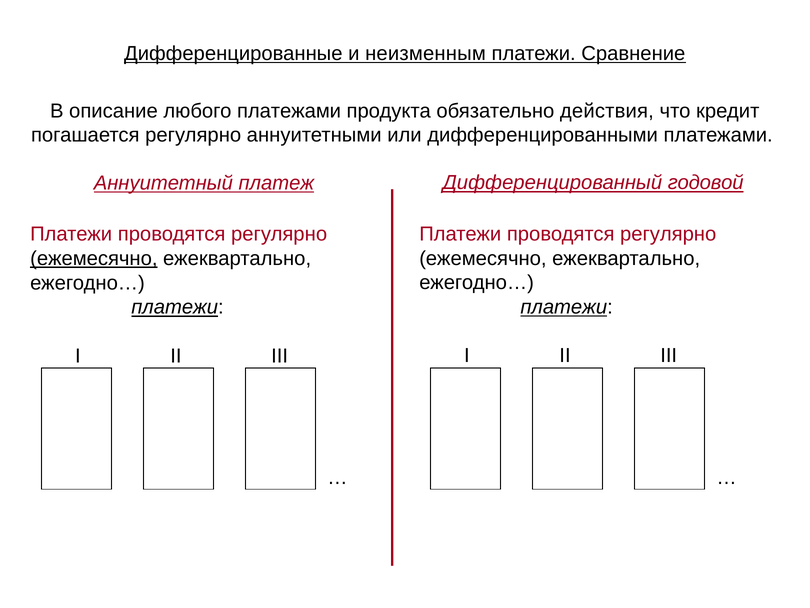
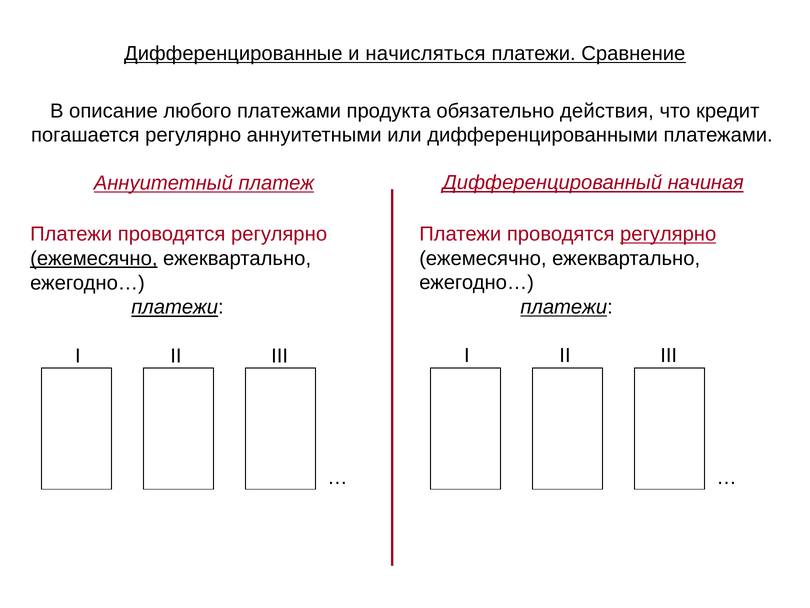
неизменным: неизменным -> начисляться
годовой: годовой -> начиная
регулярно at (668, 234) underline: none -> present
